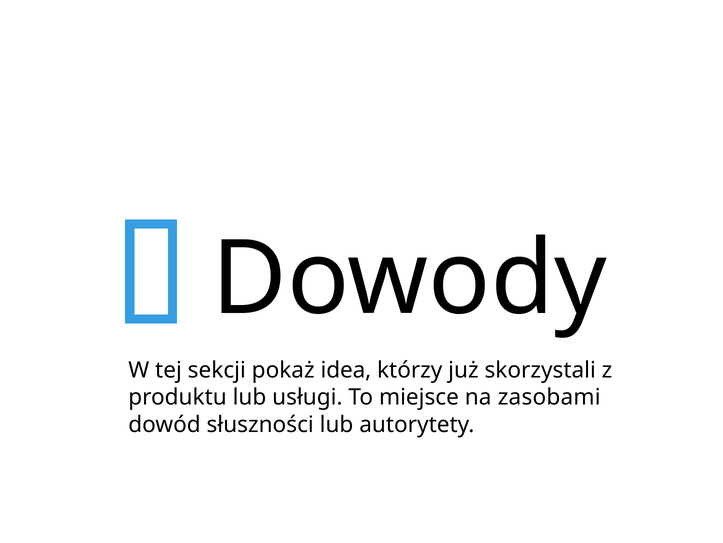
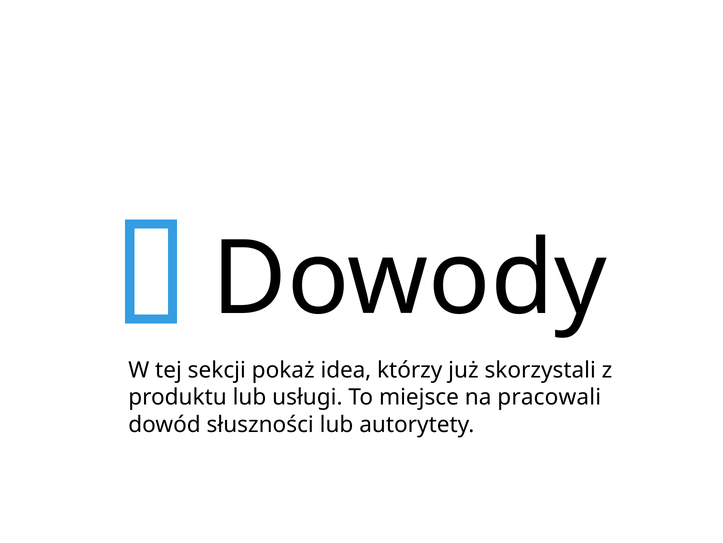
zasobami: zasobami -> pracowali
